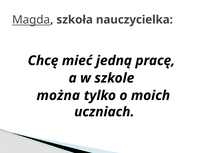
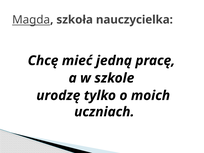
można: można -> urodzę
